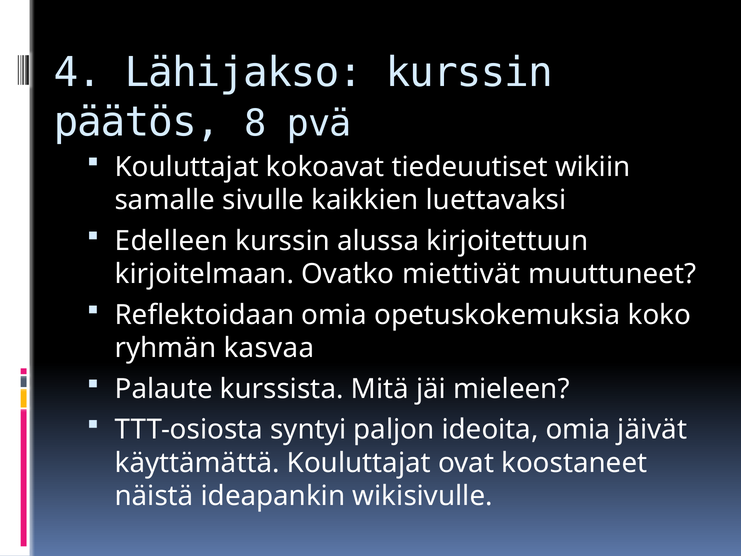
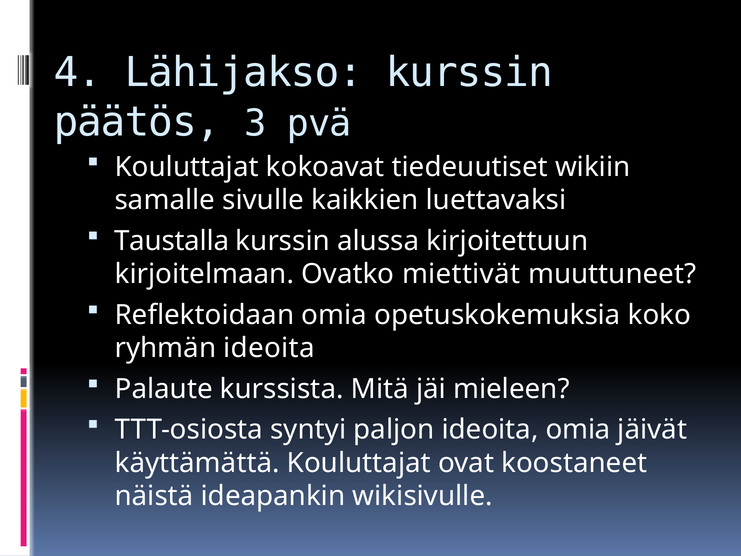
8: 8 -> 3
Edelleen: Edelleen -> Taustalla
ryhmän kasvaa: kasvaa -> ideoita
